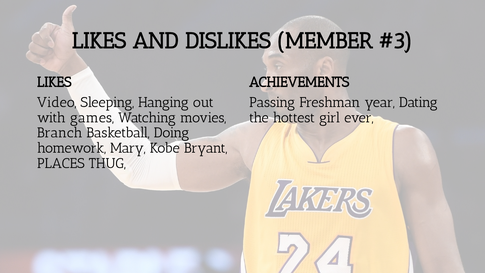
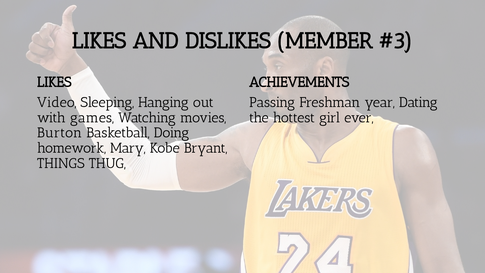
Branch: Branch -> Burton
PLACES: PLACES -> THINGS
